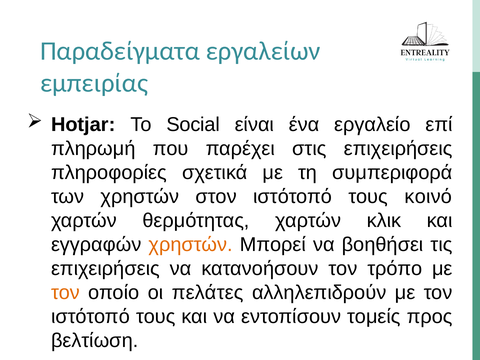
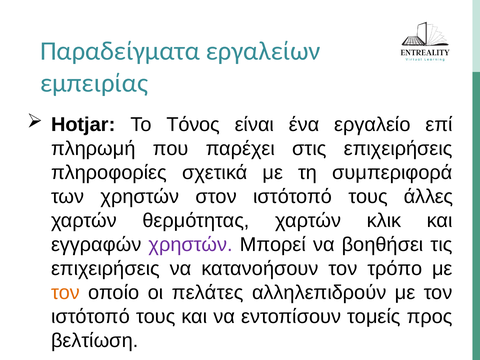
Social: Social -> Τόνος
κοινό: κοινό -> άλλες
χρηστών at (191, 244) colour: orange -> purple
